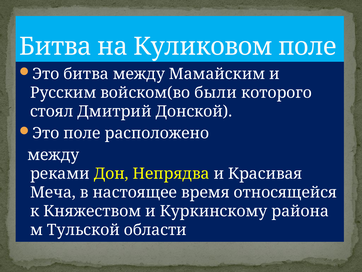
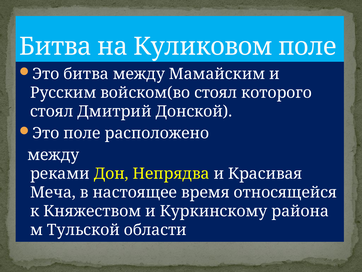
войском(во были: были -> стоял
